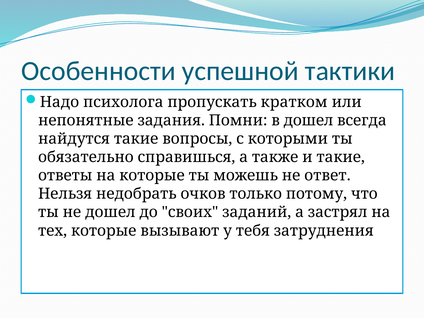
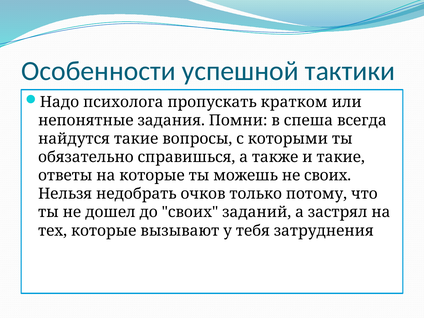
в дошел: дошел -> спеша
не ответ: ответ -> своих
